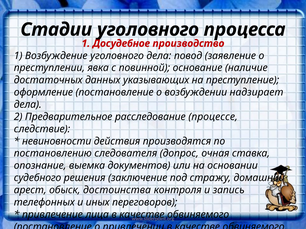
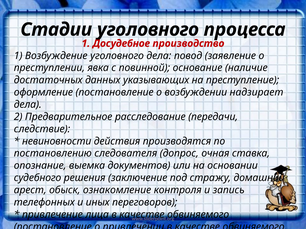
процессе: процессе -> передачи
обыск достоинства: достоинства -> ознакомление
